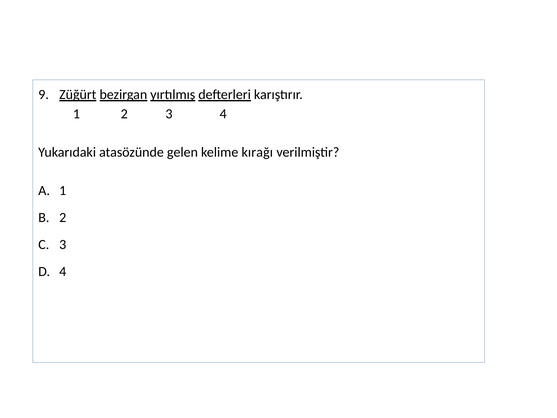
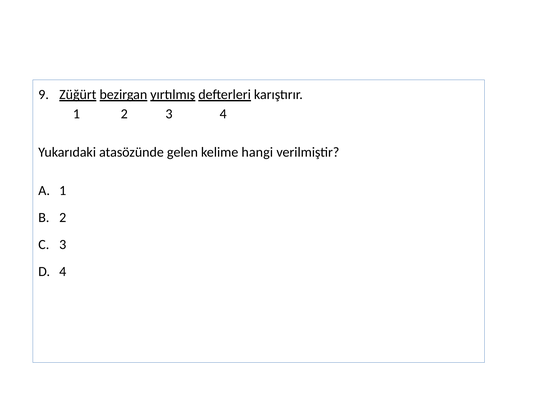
kırağı: kırağı -> hangi
